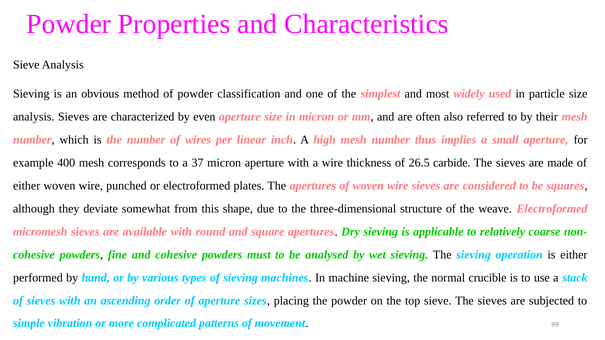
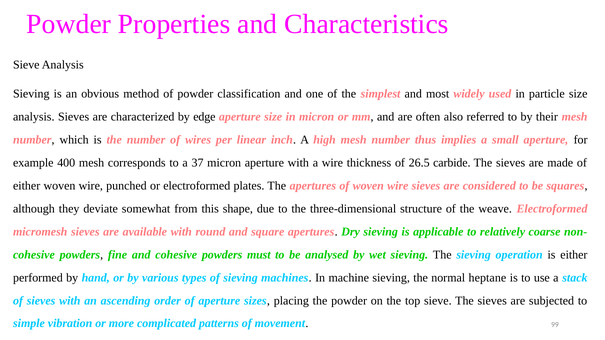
even: even -> edge
crucible: crucible -> heptane
